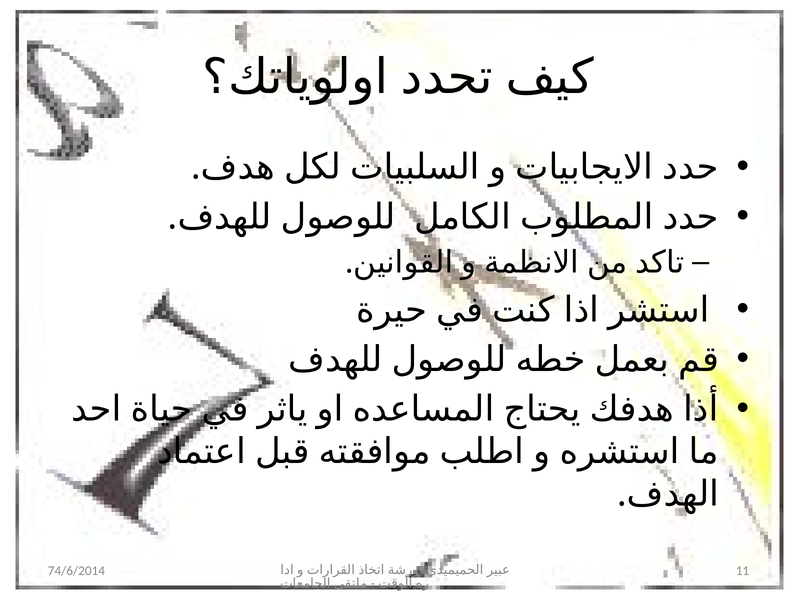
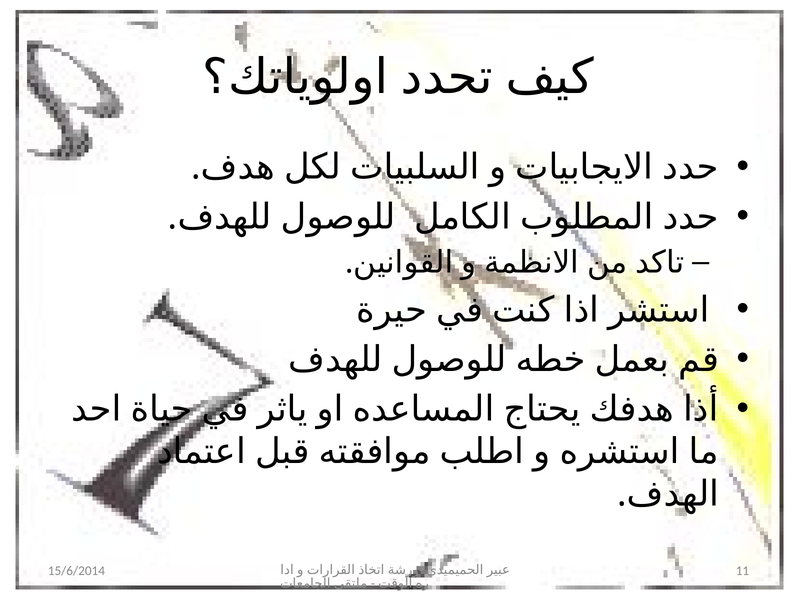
74/6/2014: 74/6/2014 -> 15/6/2014
